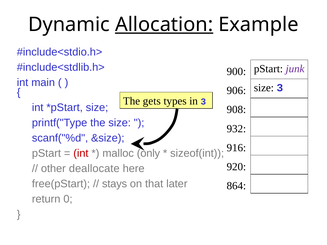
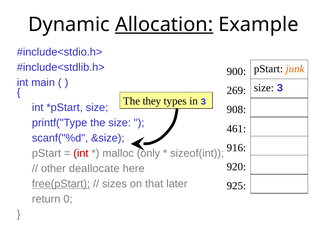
junk colour: purple -> orange
906: 906 -> 269
gets: gets -> they
932: 932 -> 461
free(pStart underline: none -> present
stays: stays -> sizes
864: 864 -> 925
